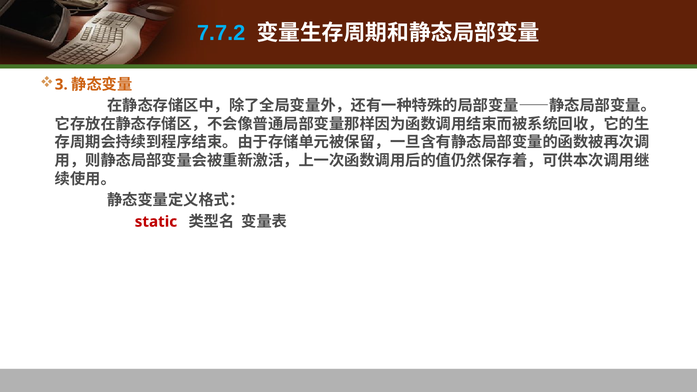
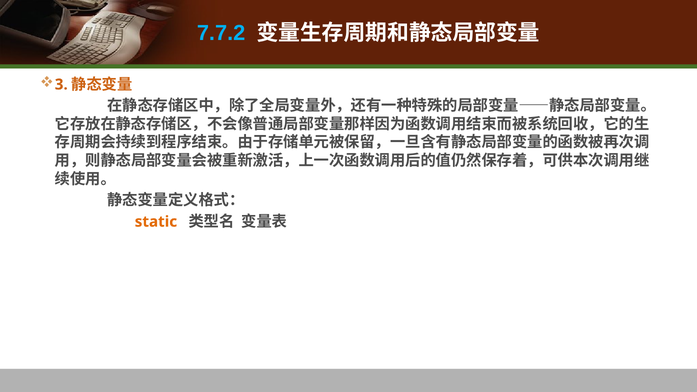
static colour: red -> orange
